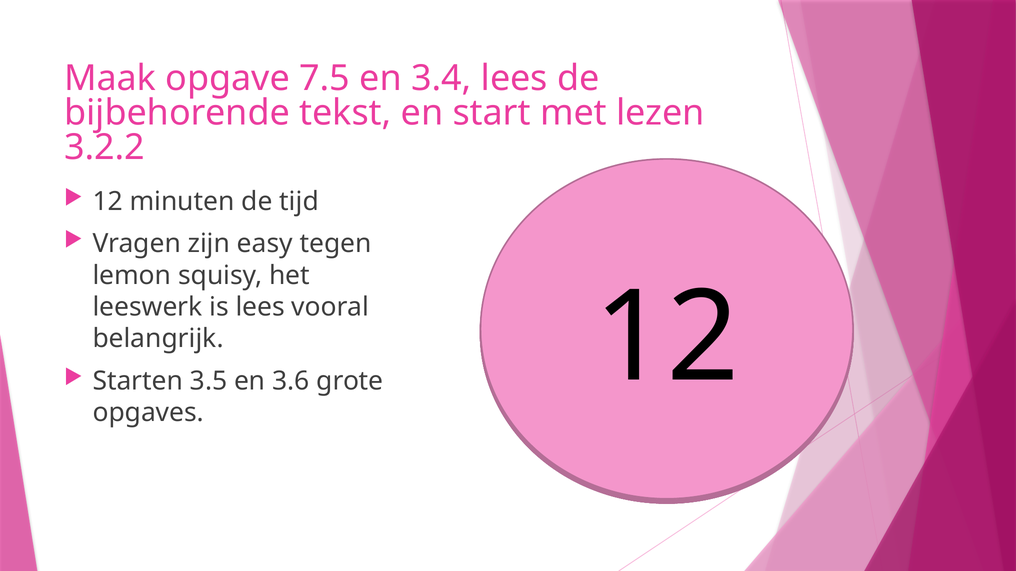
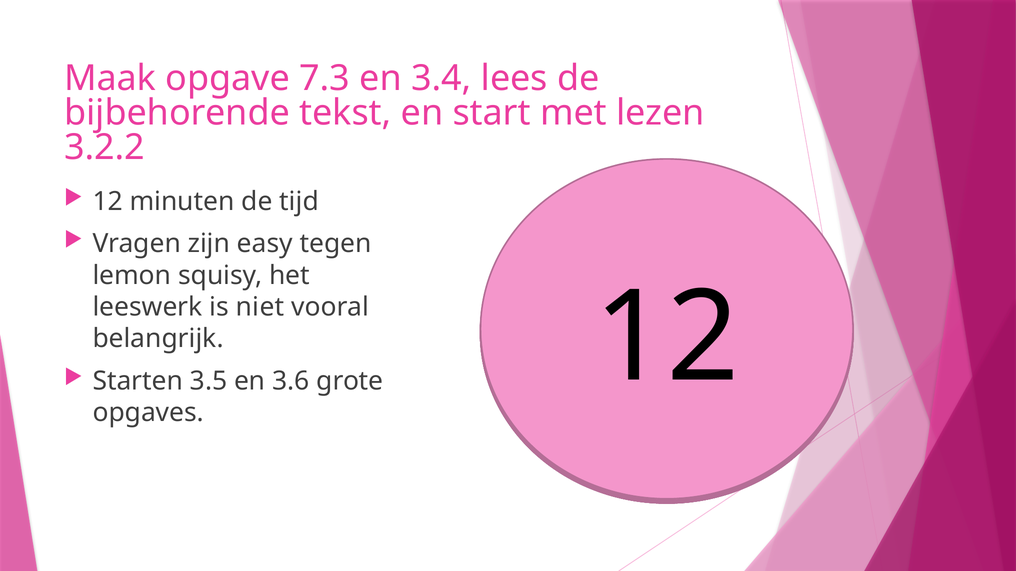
7.5: 7.5 -> 7.3
is lees: lees -> niet
